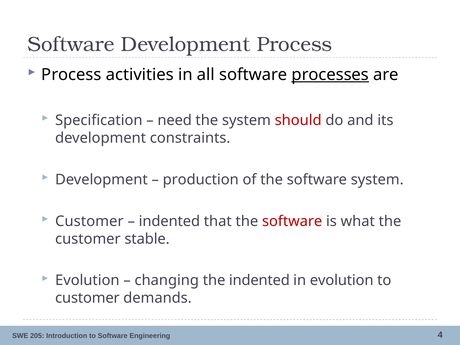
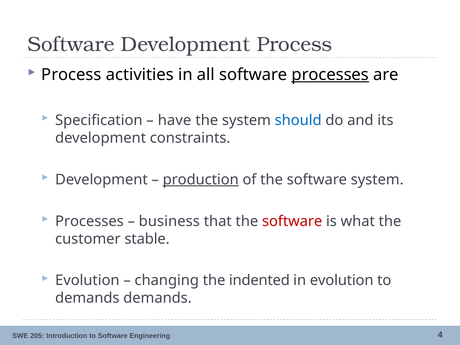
need: need -> have
should colour: red -> blue
production underline: none -> present
Customer at (89, 221): Customer -> Processes
indented at (169, 221): indented -> business
customer at (87, 298): customer -> demands
